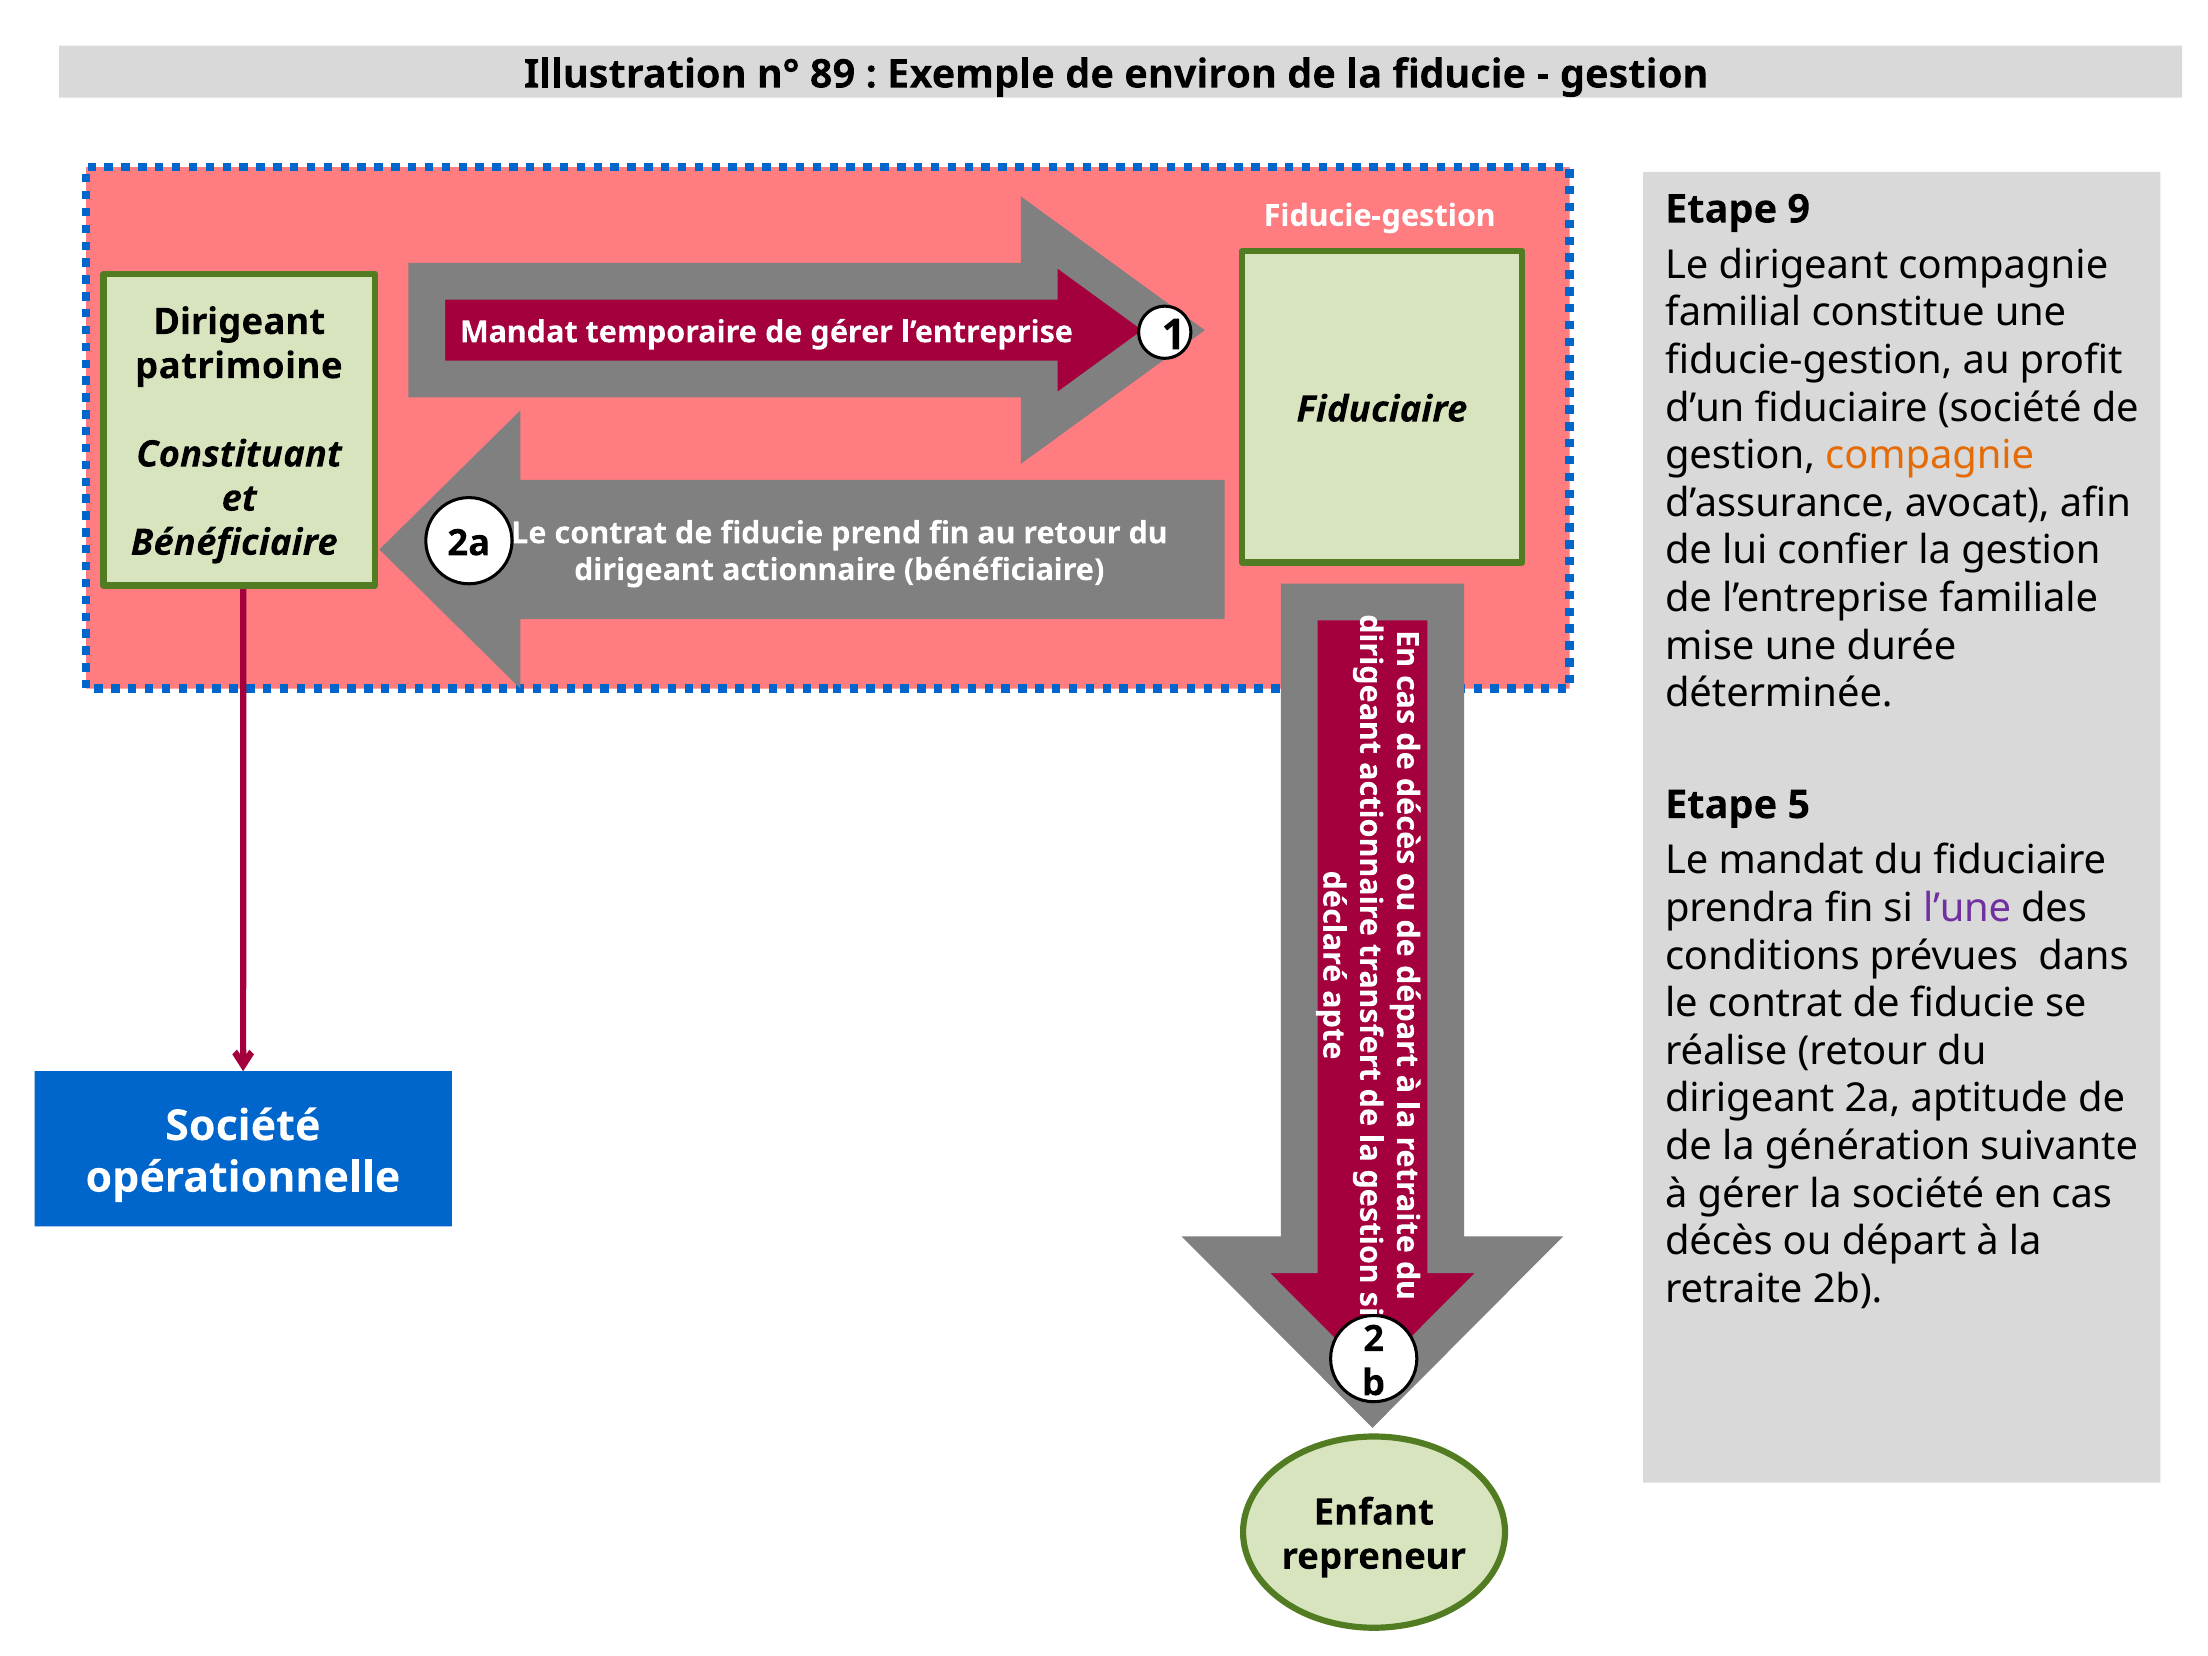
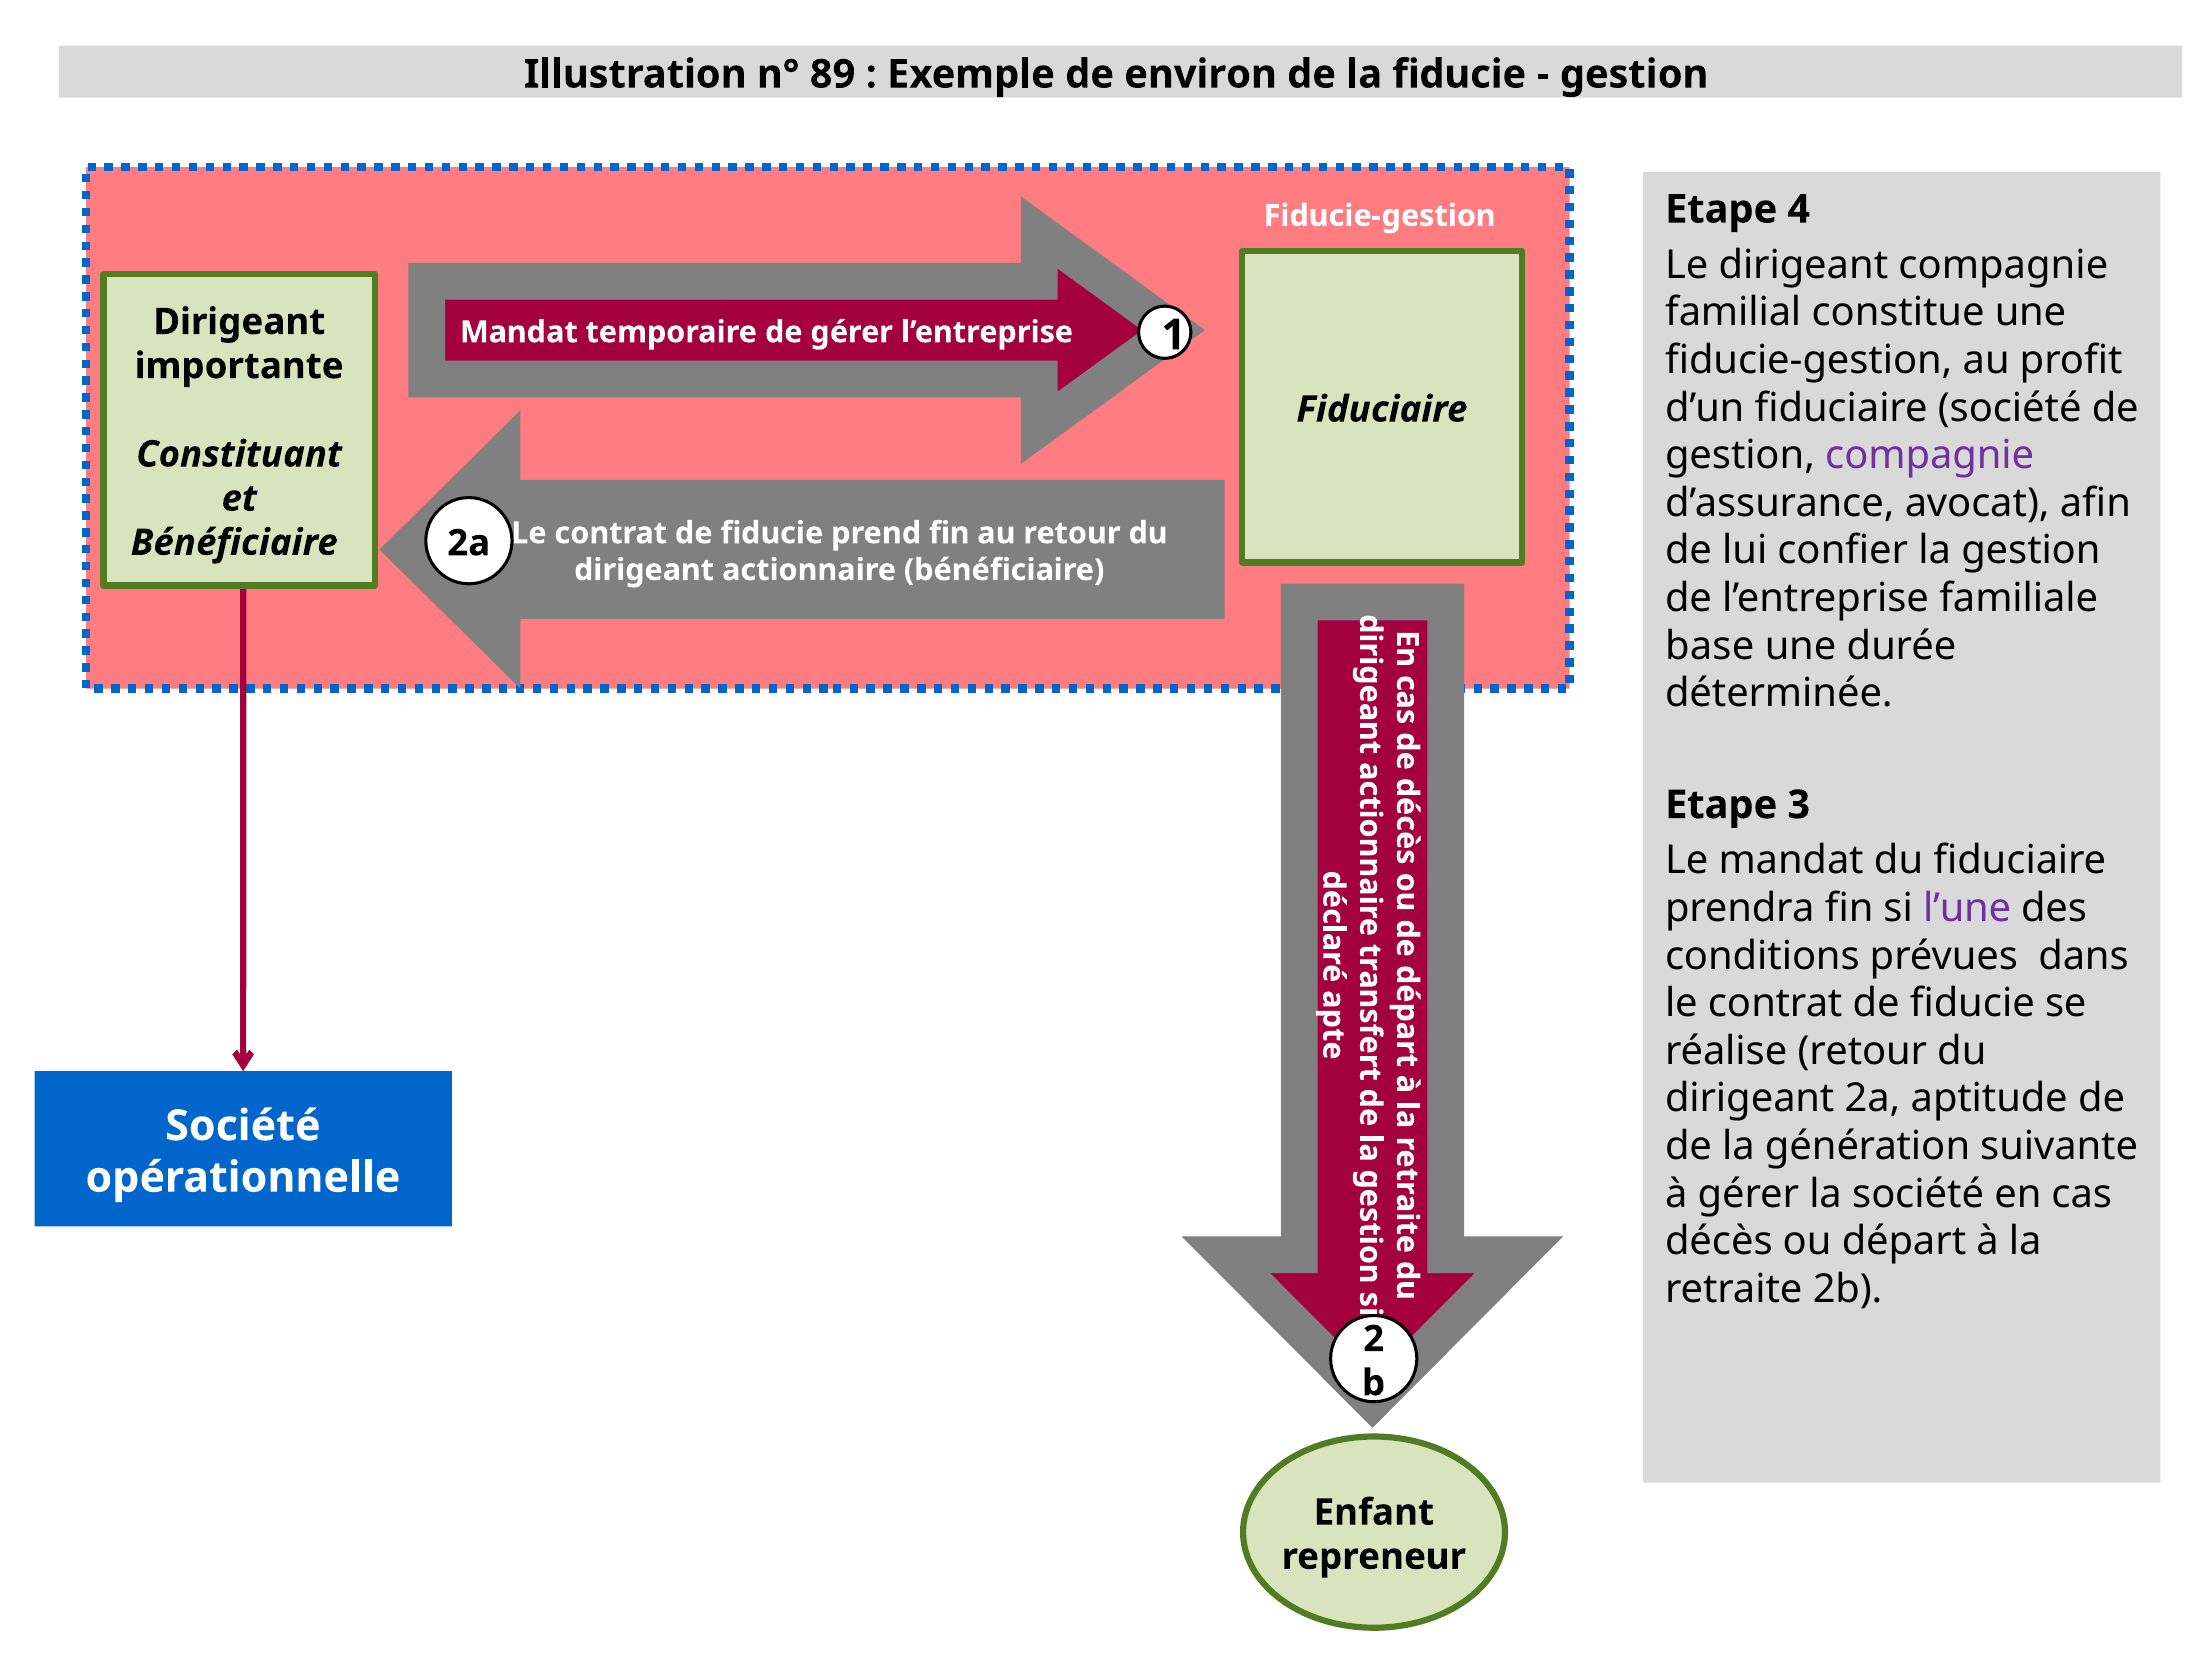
9: 9 -> 4
patrimoine: patrimoine -> importante
compagnie at (1930, 456) colour: orange -> purple
mise: mise -> base
5: 5 -> 3
